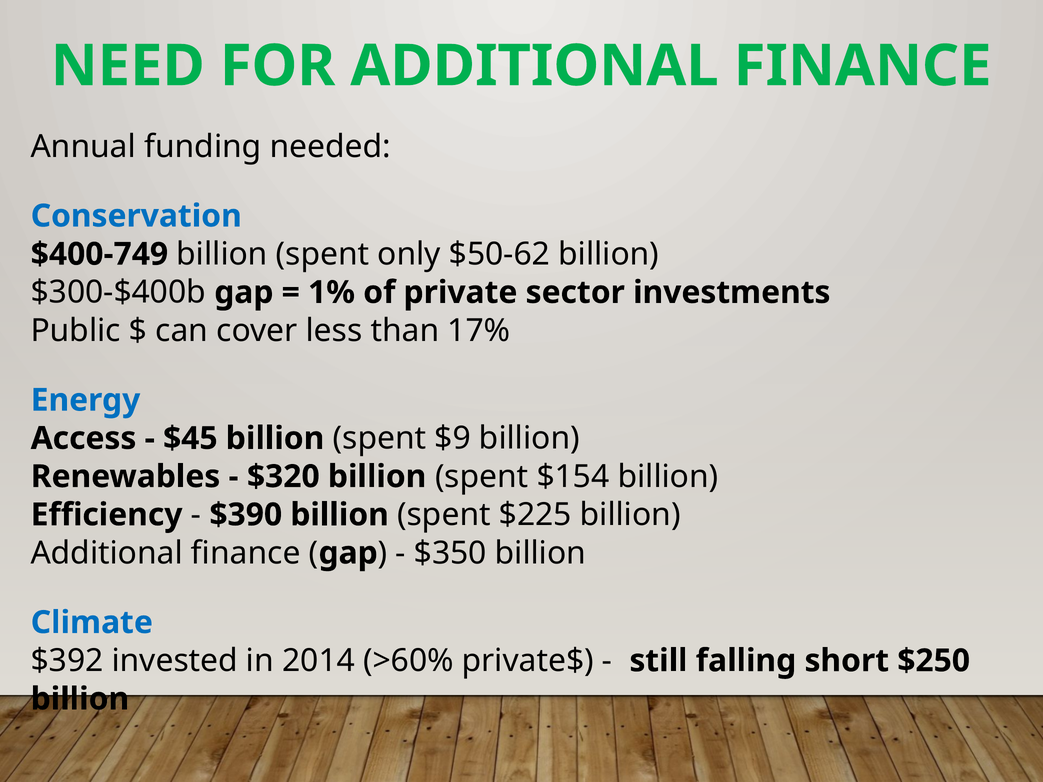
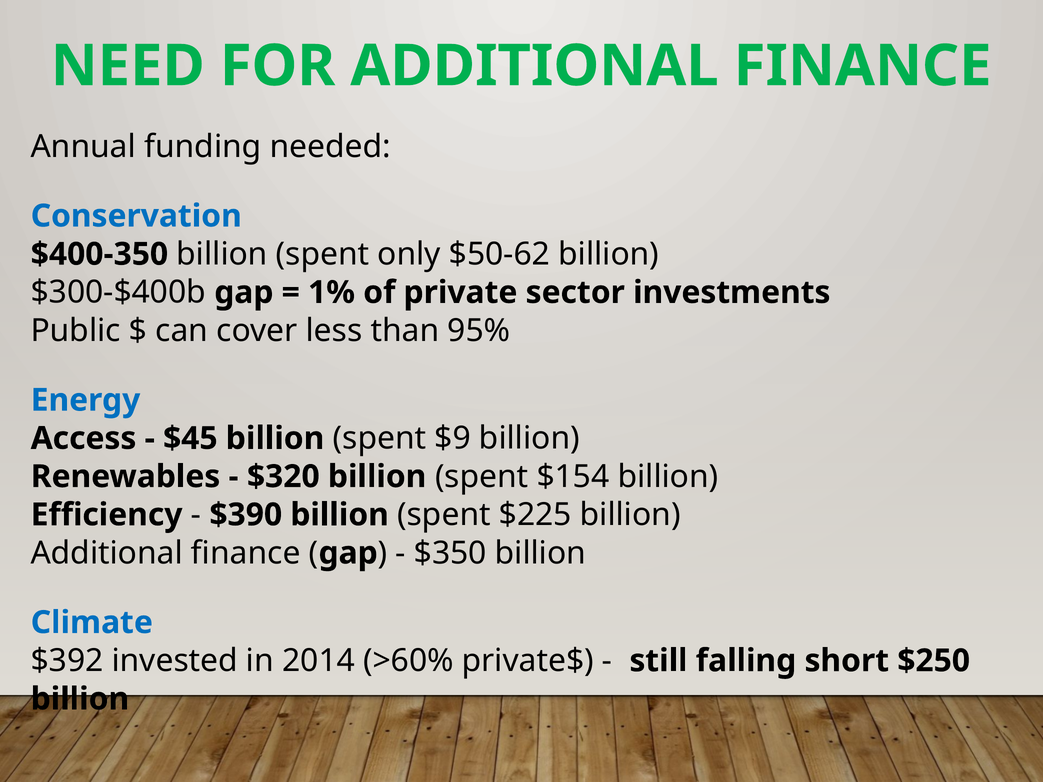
$400-749: $400-749 -> $400-350
17%: 17% -> 95%
